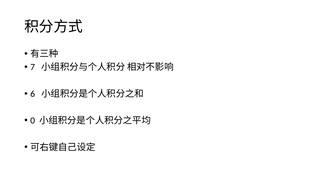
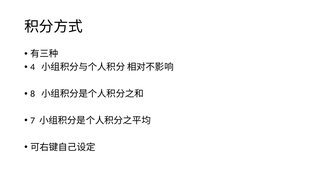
7: 7 -> 4
6: 6 -> 8
0: 0 -> 7
